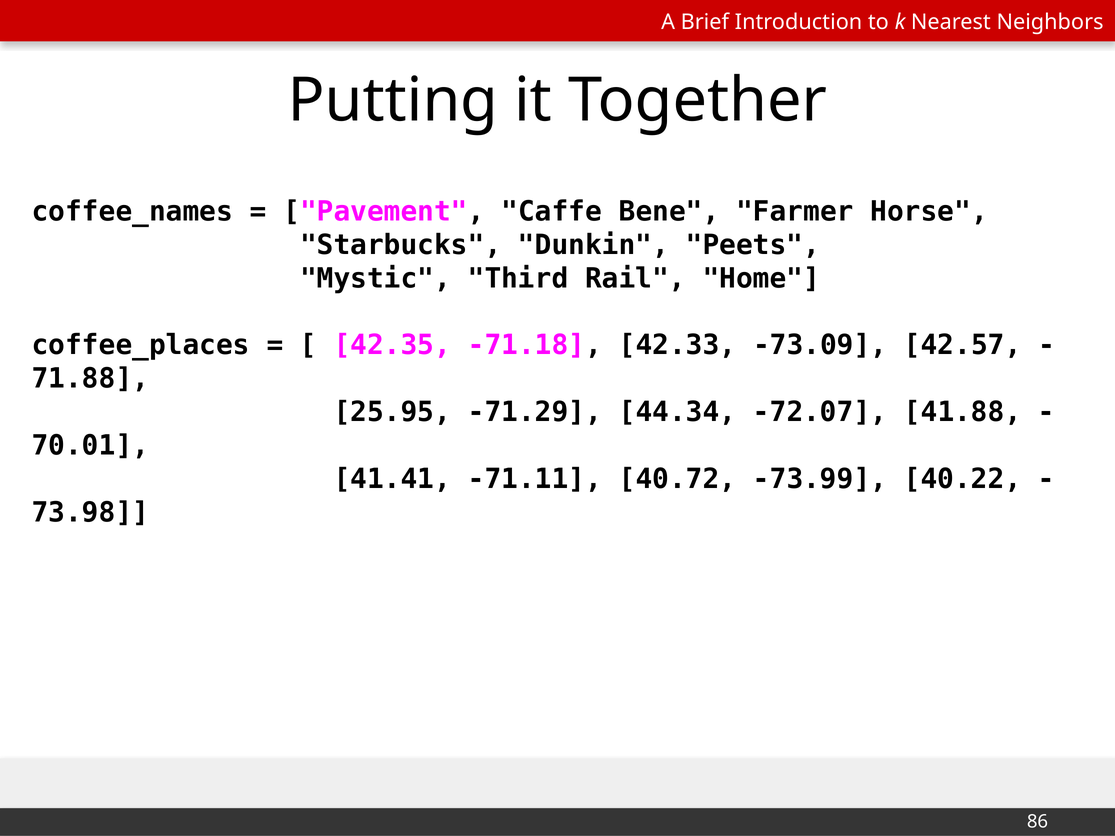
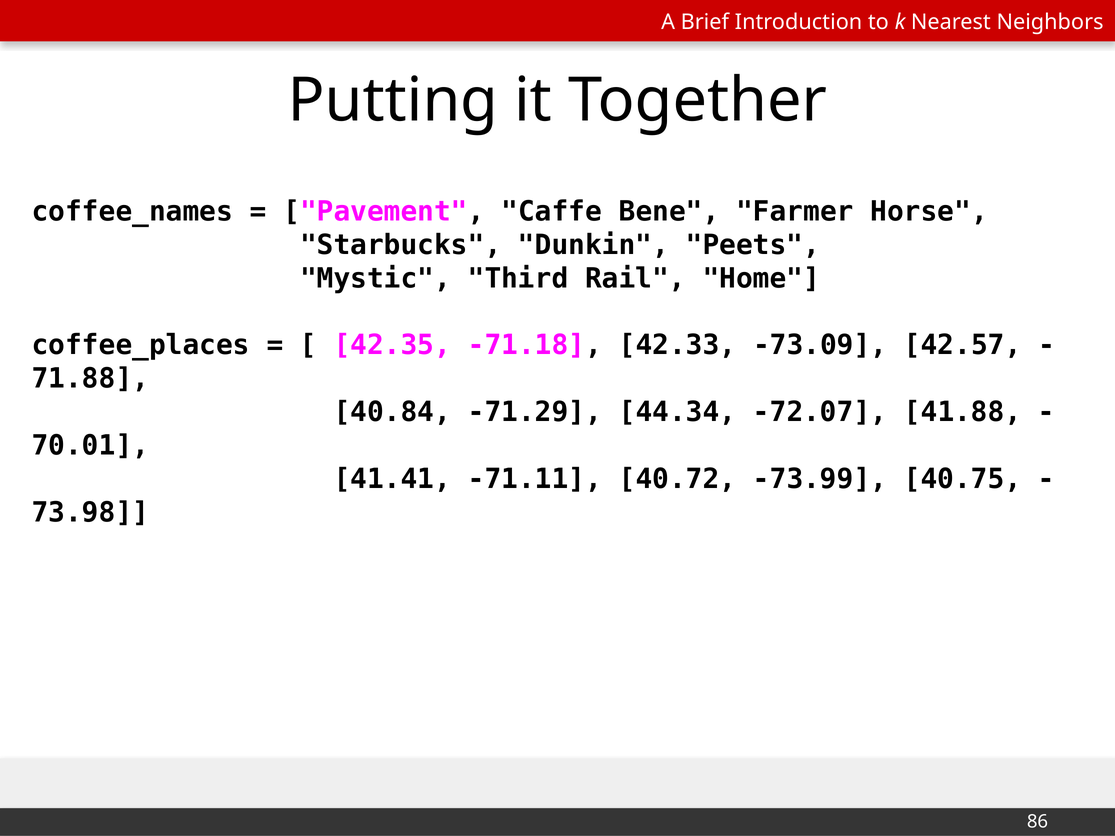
25.95: 25.95 -> 40.84
40.22: 40.22 -> 40.75
